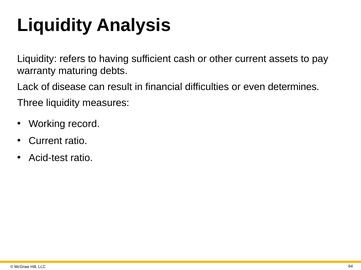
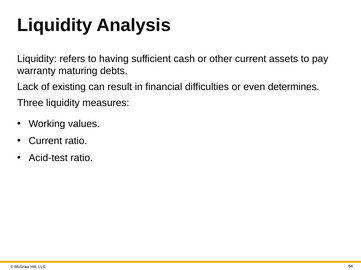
disease: disease -> existing
record: record -> values
